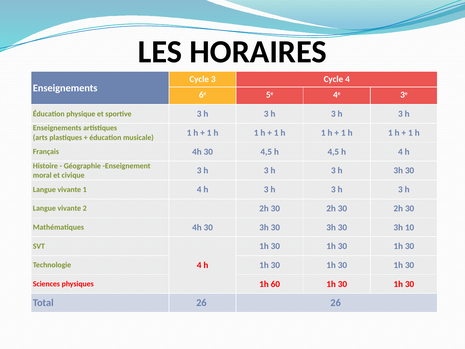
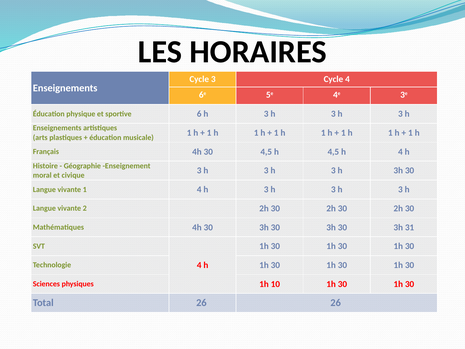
sportive 3: 3 -> 6
10: 10 -> 31
60: 60 -> 10
